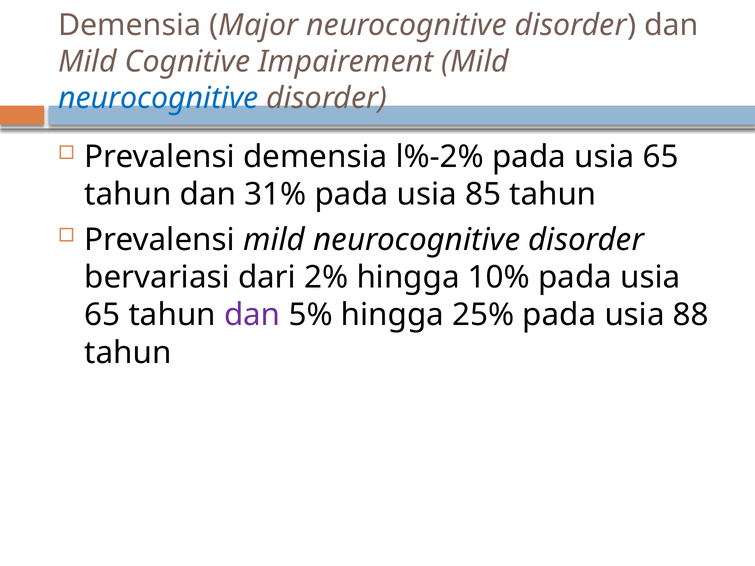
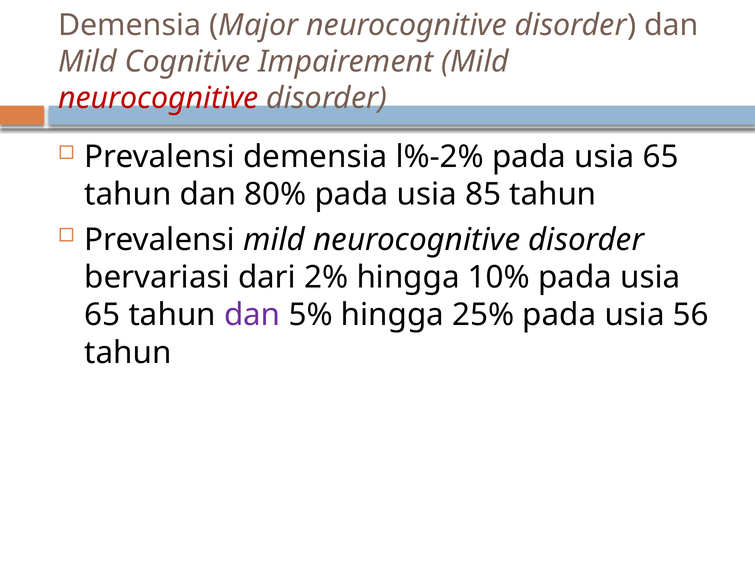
neurocognitive at (158, 98) colour: blue -> red
31%: 31% -> 80%
88: 88 -> 56
